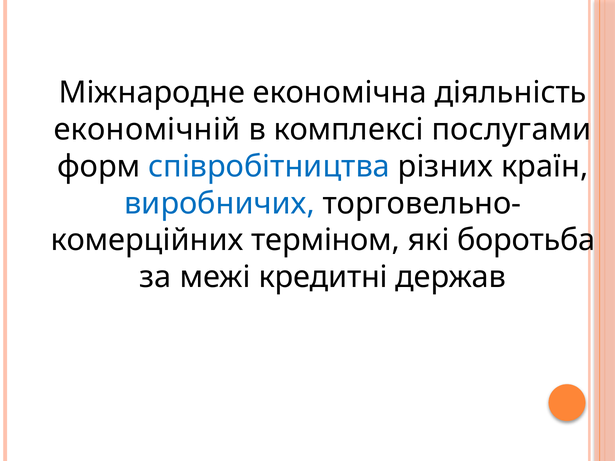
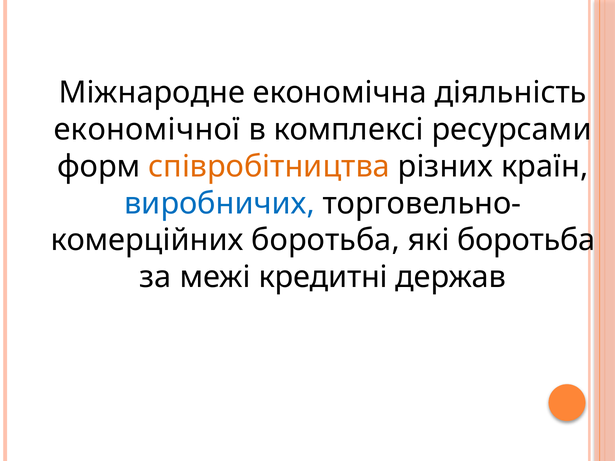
економічній: економічній -> економічної
послугами: послугами -> ресурсами
співробітництва colour: blue -> orange
терміном at (326, 240): терміном -> боротьба
